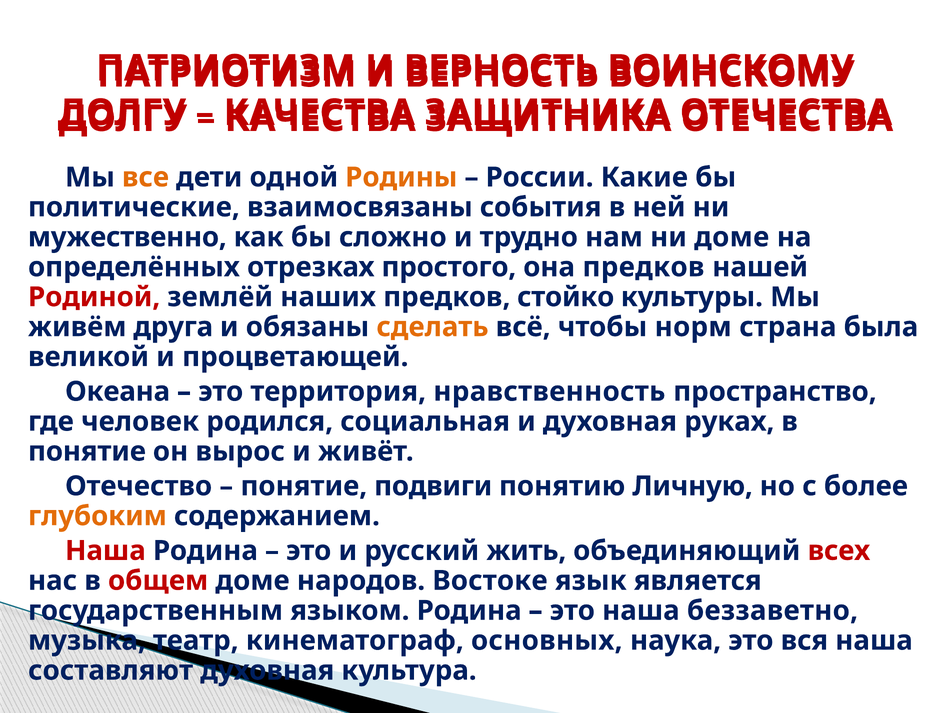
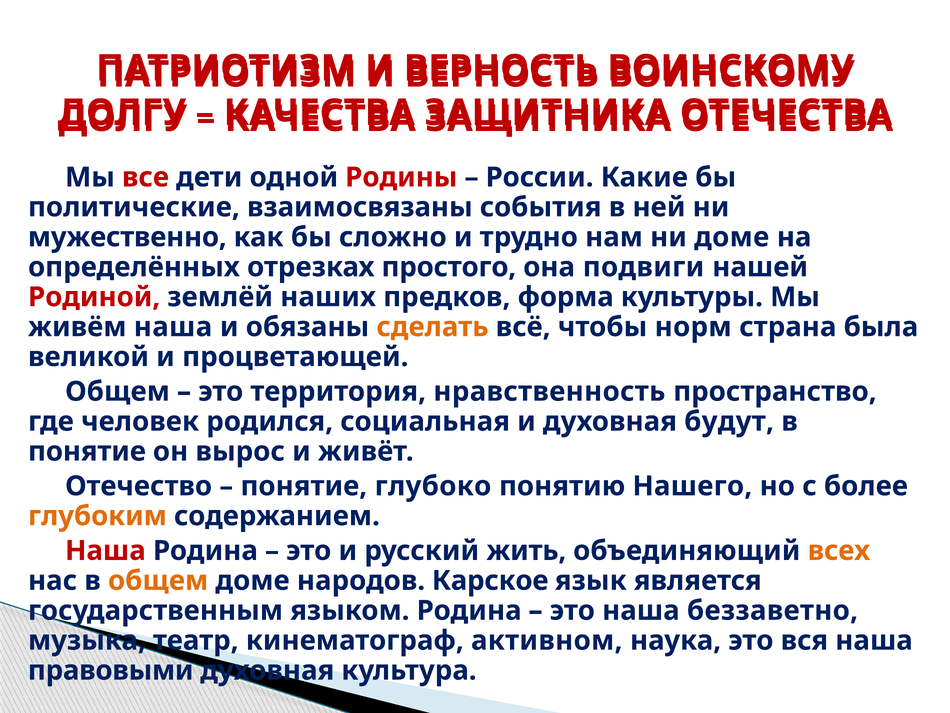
все colour: orange -> red
Родины colour: orange -> red
она предков: предков -> подвиги
стойко: стойко -> форма
живём друга: друга -> наша
Океана at (118, 391): Океана -> Общем
руках: руках -> будут
подвиги: подвиги -> глубоко
Личную: Личную -> Нашего
всех colour: red -> orange
общем at (158, 580) colour: red -> orange
Востоке: Востоке -> Карское
основных: основных -> активном
составляют: составляют -> правовыми
